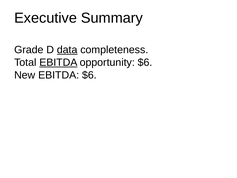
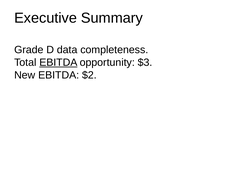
data underline: present -> none
opportunity $6: $6 -> $3
EBITDA $6: $6 -> $2
